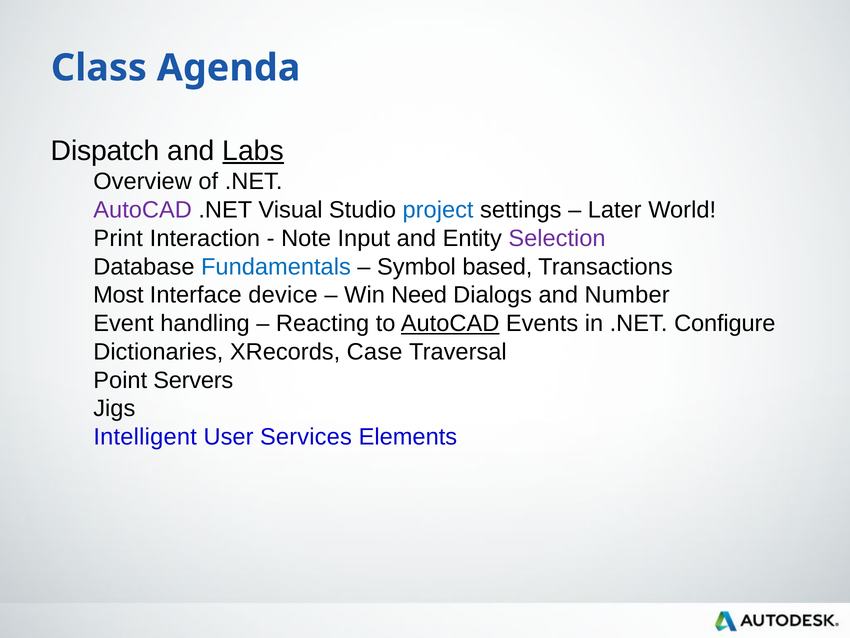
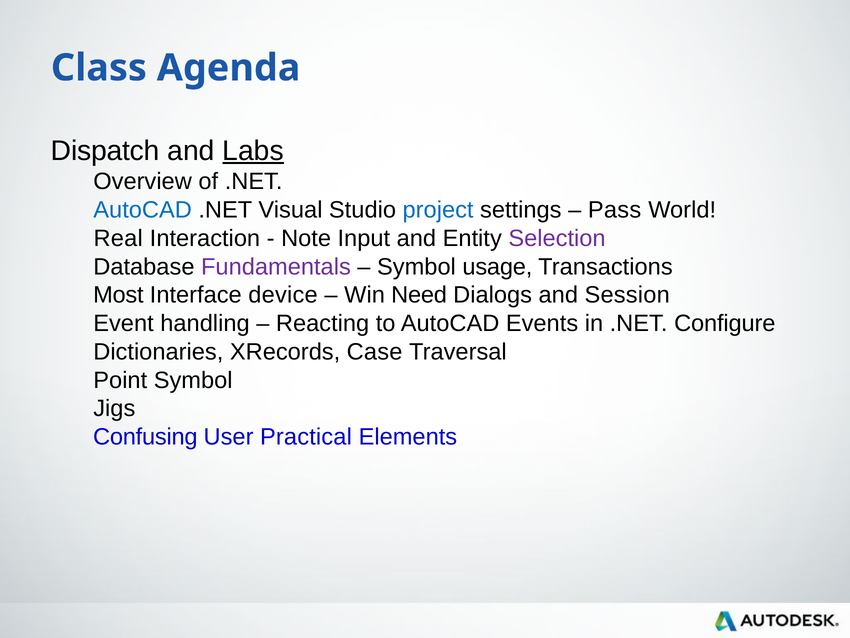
AutoCAD at (143, 210) colour: purple -> blue
Later: Later -> Pass
Print: Print -> Real
Fundamentals colour: blue -> purple
based: based -> usage
Number: Number -> Session
AutoCAD at (450, 323) underline: present -> none
Point Servers: Servers -> Symbol
Intelligent: Intelligent -> Confusing
Services: Services -> Practical
